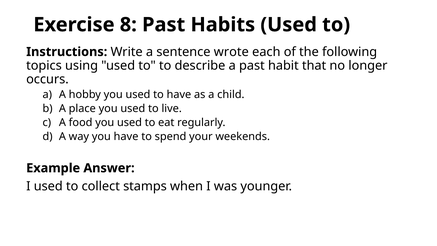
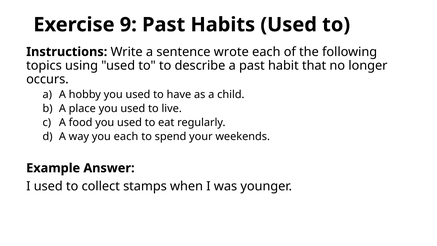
8: 8 -> 9
you have: have -> each
